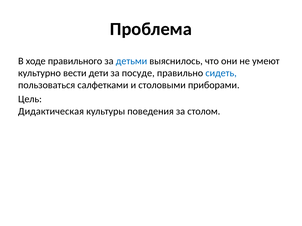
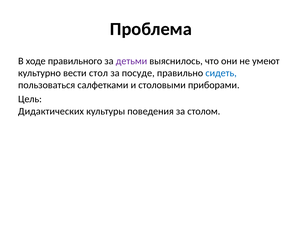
детьми colour: blue -> purple
дети: дети -> стол
Дидактическая: Дидактическая -> Дидактических
